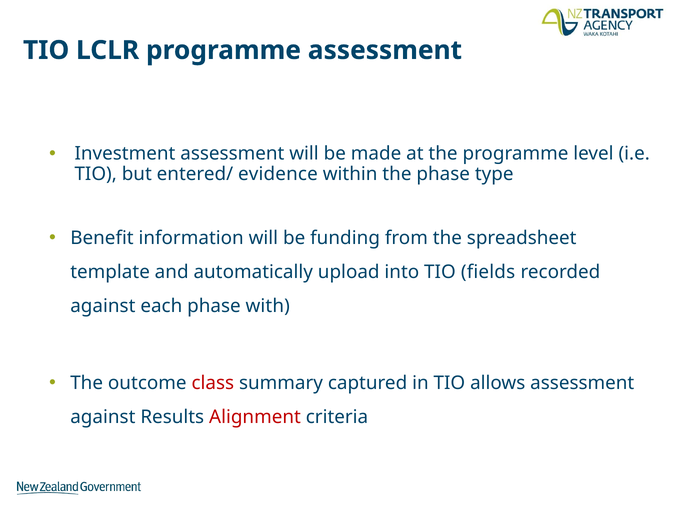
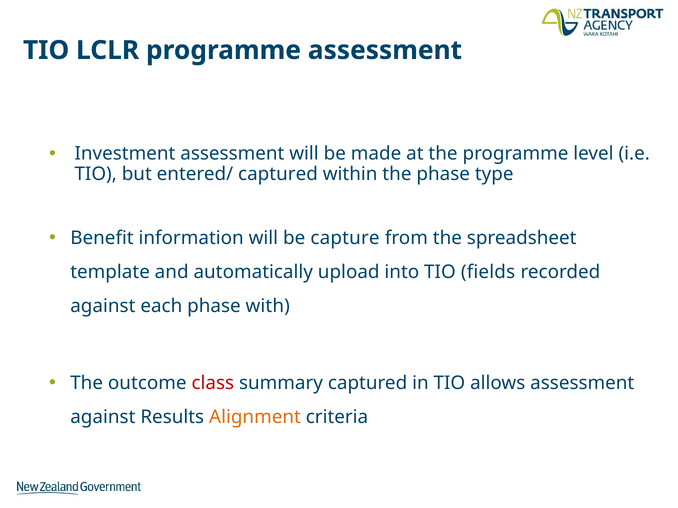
entered/ evidence: evidence -> captured
funding: funding -> capture
Alignment colour: red -> orange
